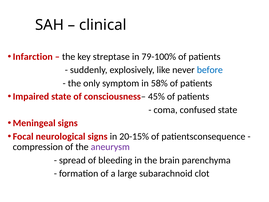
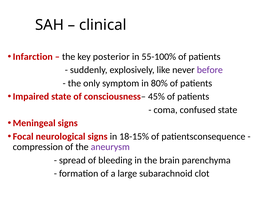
streptase: streptase -> posterior
79-100%: 79-100% -> 55-100%
before colour: blue -> purple
58%: 58% -> 80%
20-15%: 20-15% -> 18-15%
